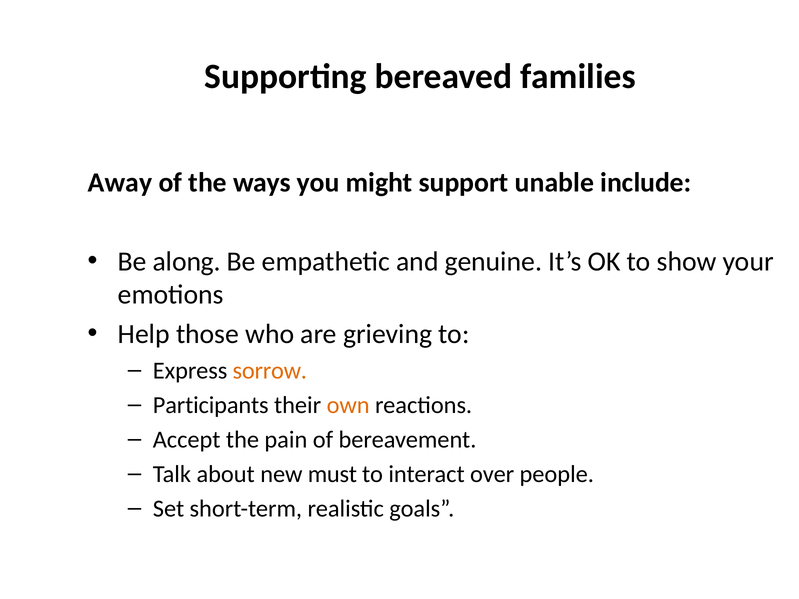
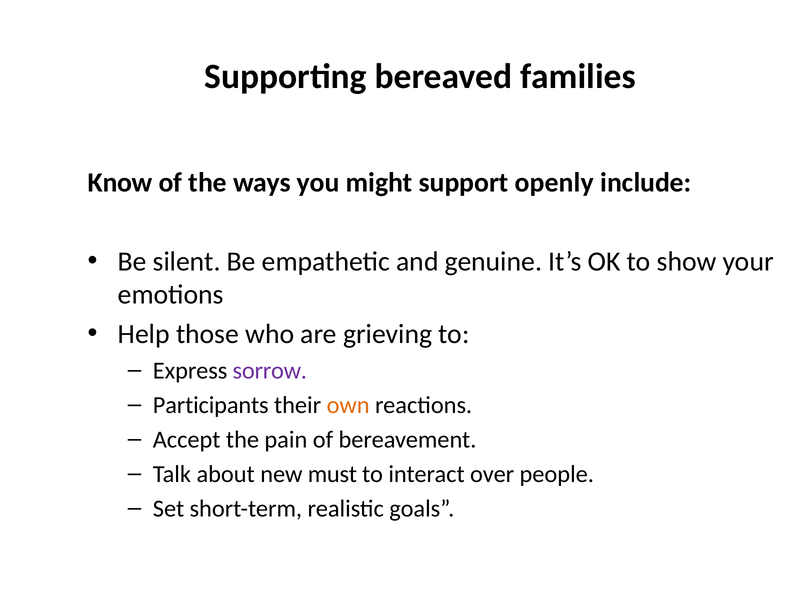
Away: Away -> Know
unable: unable -> openly
along: along -> silent
sorrow colour: orange -> purple
